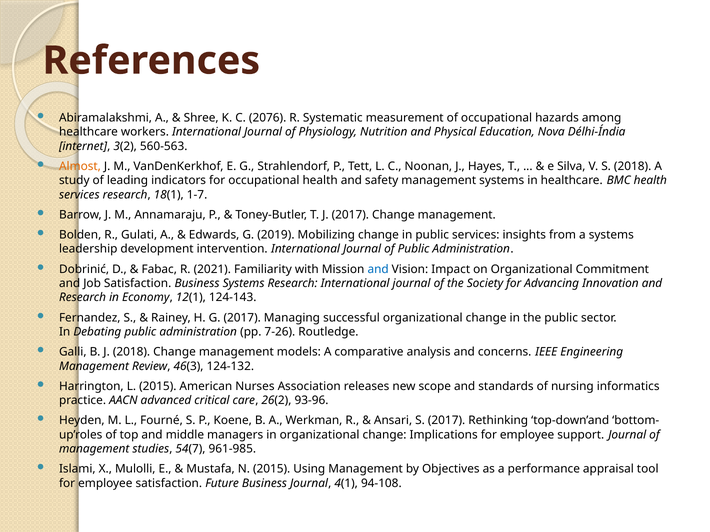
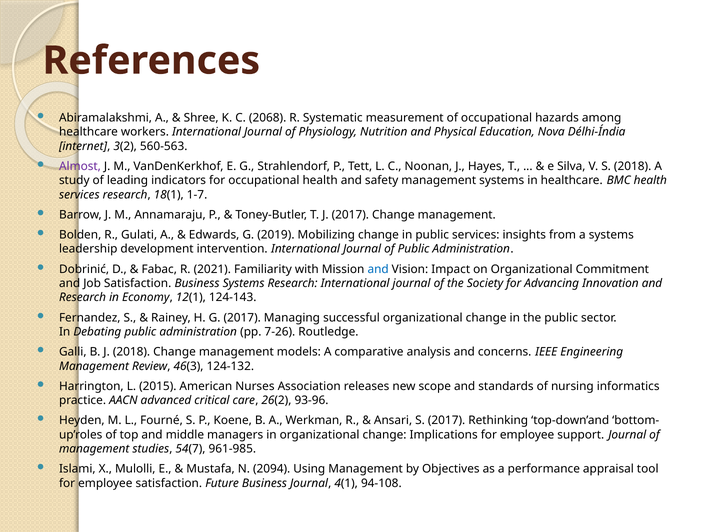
2076: 2076 -> 2068
Almost colour: orange -> purple
N 2015: 2015 -> 2094
